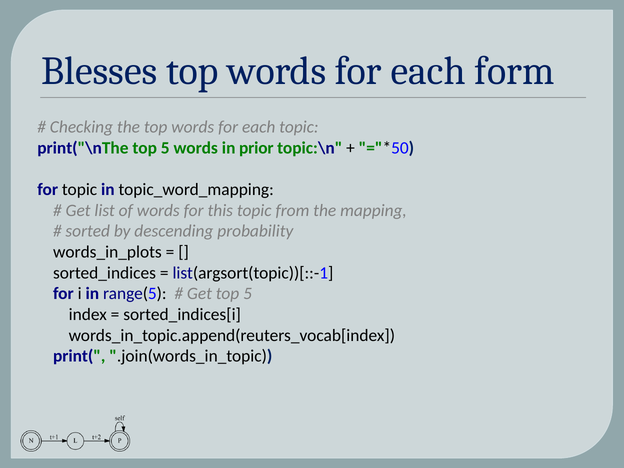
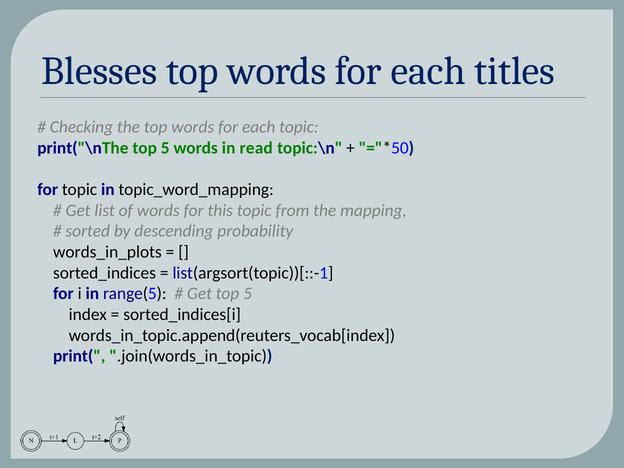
form: form -> titles
prior: prior -> read
